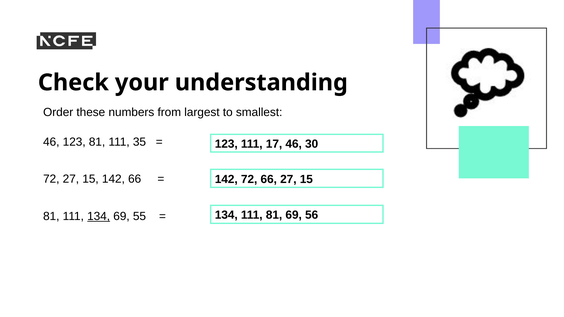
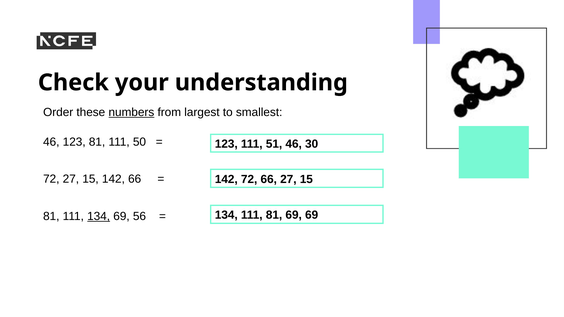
numbers underline: none -> present
35: 35 -> 50
17: 17 -> 51
69 56: 56 -> 69
55: 55 -> 56
